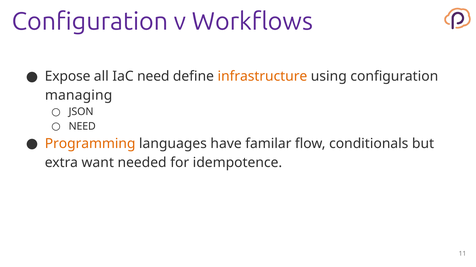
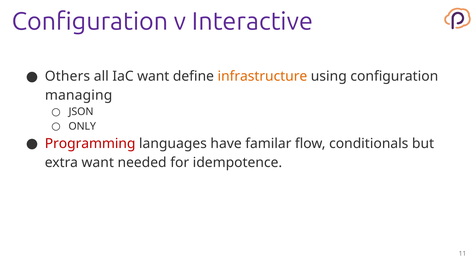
Workflows: Workflows -> Interactive
Expose: Expose -> Others
IaC need: need -> want
NEED at (82, 127): NEED -> ONLY
Programming colour: orange -> red
